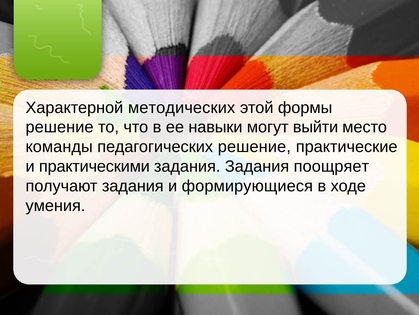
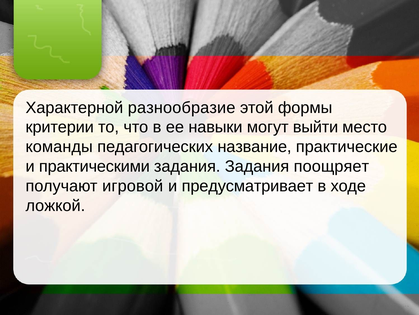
методических: методических -> разнообразие
решение at (60, 127): решение -> критерии
педагогических решение: решение -> название
получают задания: задания -> игровой
формирующиеся: формирующиеся -> предусматривает
умения: умения -> ложкой
